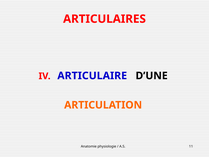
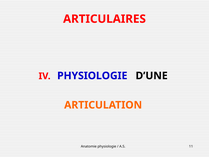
ARTICULAIRE at (92, 76): ARTICULAIRE -> PHYSIOLOGIE
